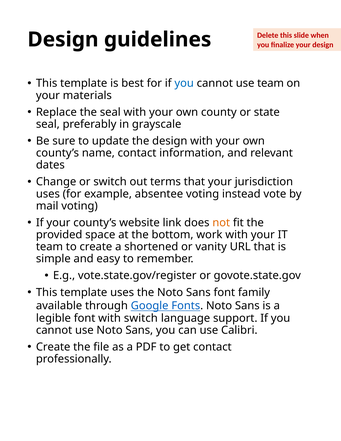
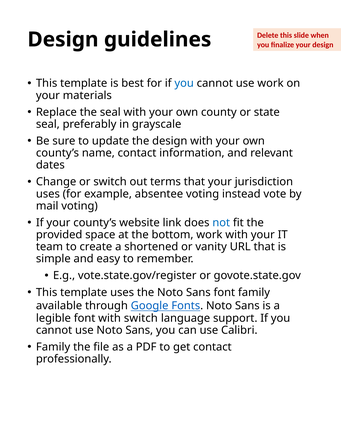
use team: team -> work
not colour: orange -> blue
Create at (53, 347): Create -> Family
